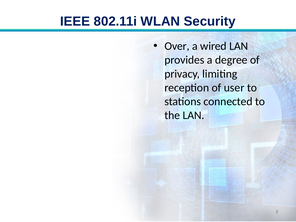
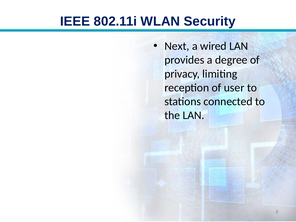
Over: Over -> Next
